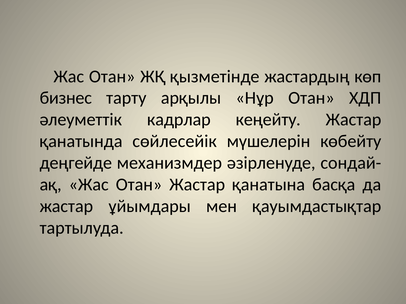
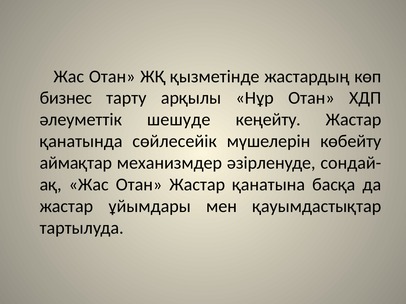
кадрлар: кадрлар -> шешуде
деңгейде: деңгейде -> аймақтар
